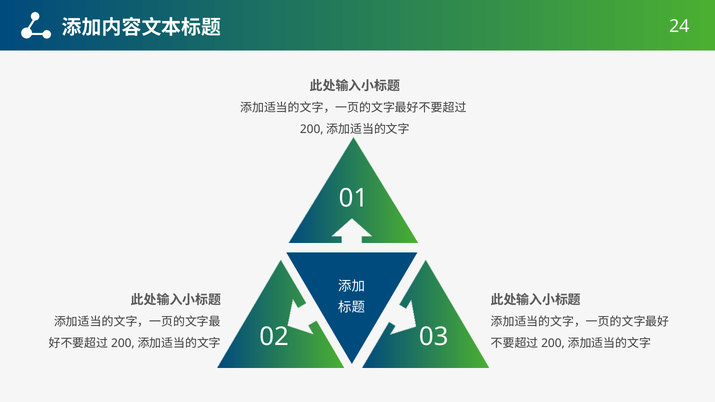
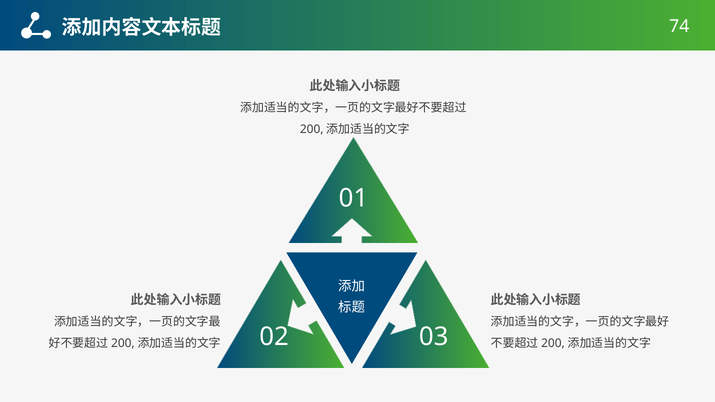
24: 24 -> 74
